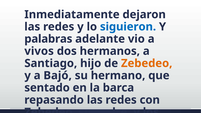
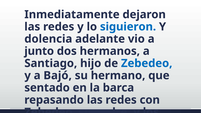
palabras: palabras -> dolencia
vivos: vivos -> junto
Zebedeo at (147, 63) colour: orange -> blue
